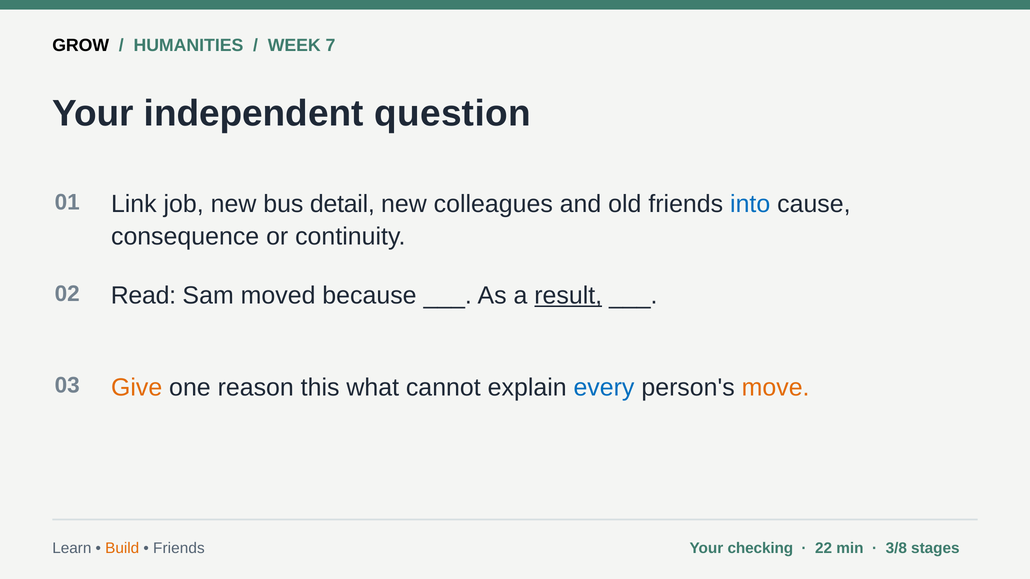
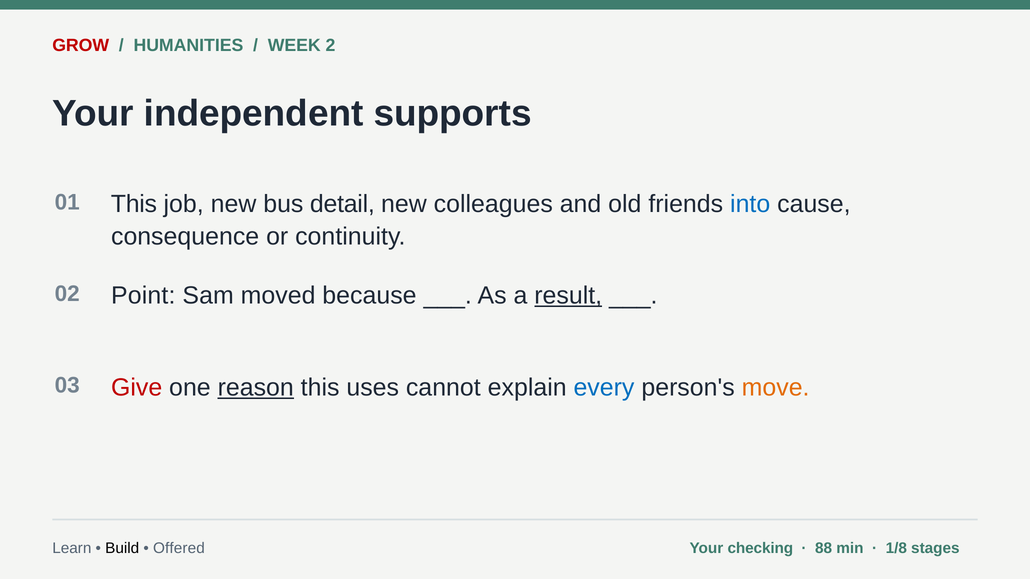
GROW colour: black -> red
7: 7 -> 2
question: question -> supports
01 Link: Link -> This
Read: Read -> Point
Give colour: orange -> red
reason underline: none -> present
what: what -> uses
Build colour: orange -> black
Friends at (179, 548): Friends -> Offered
22: 22 -> 88
3/8: 3/8 -> 1/8
